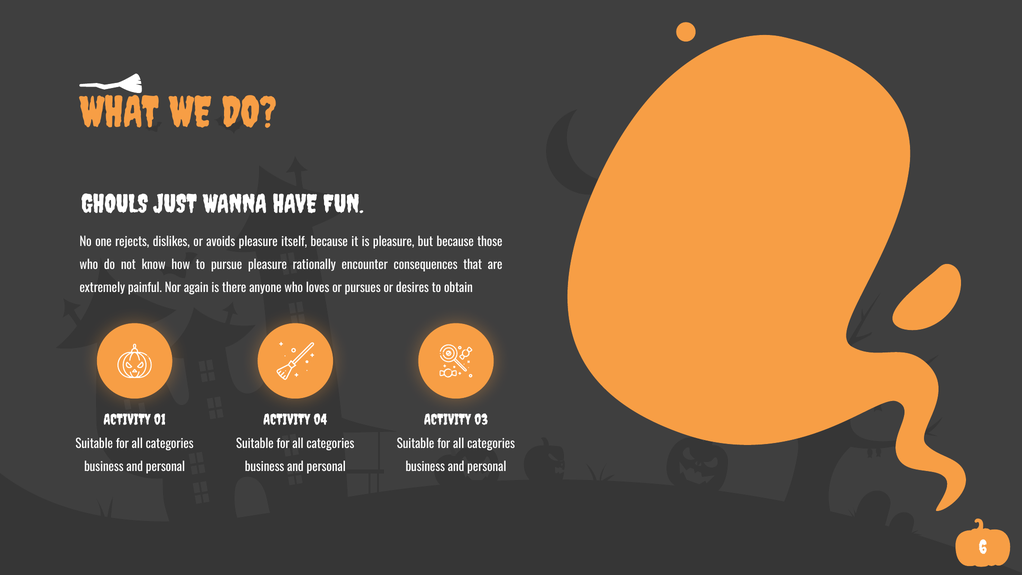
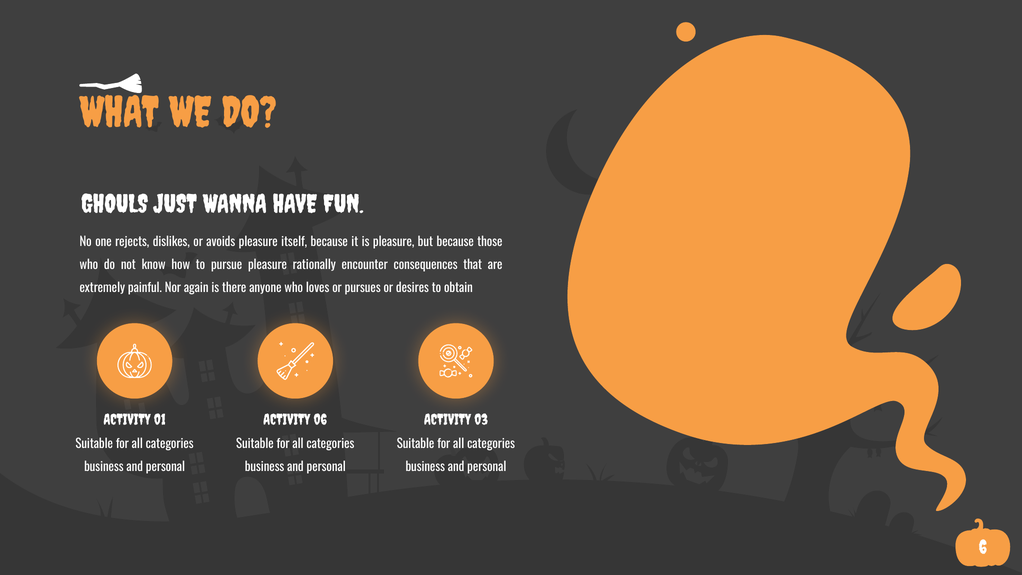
04: 04 -> 06
